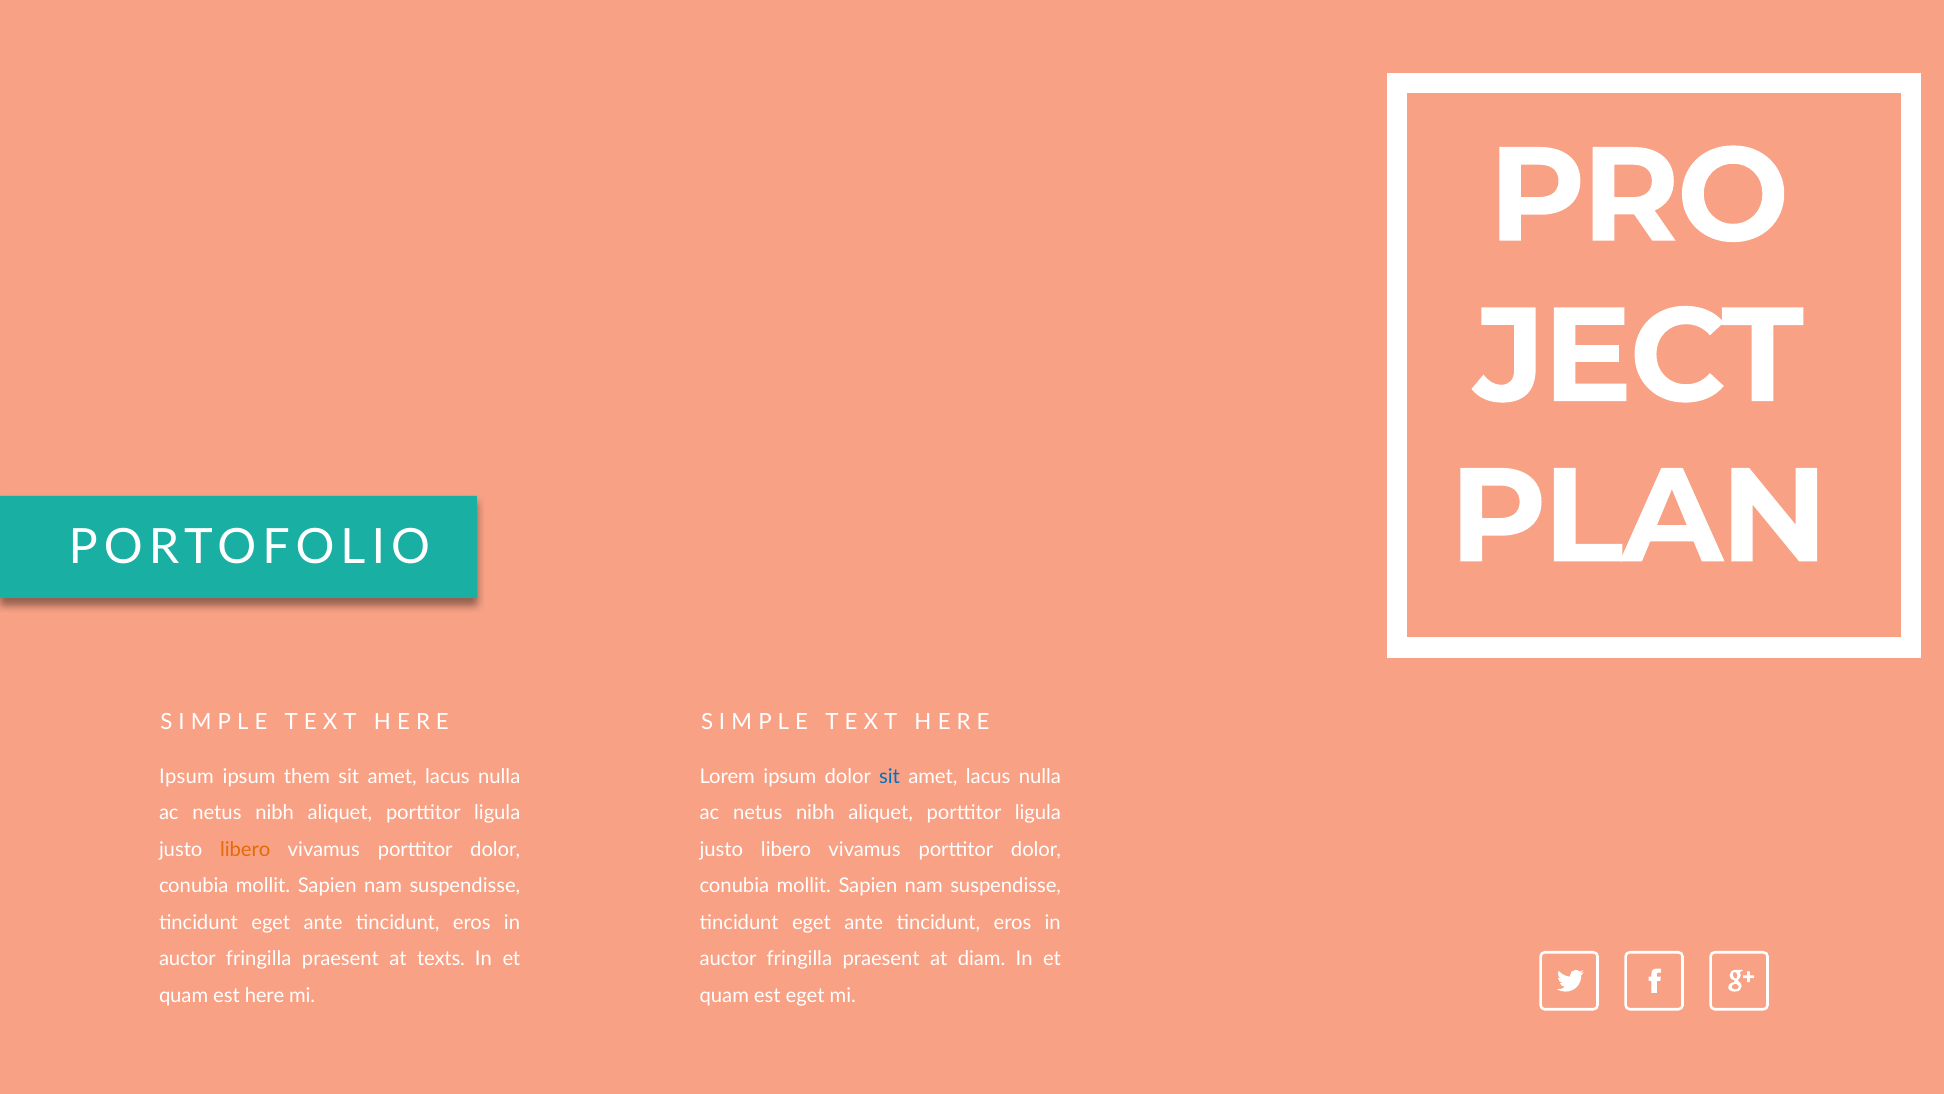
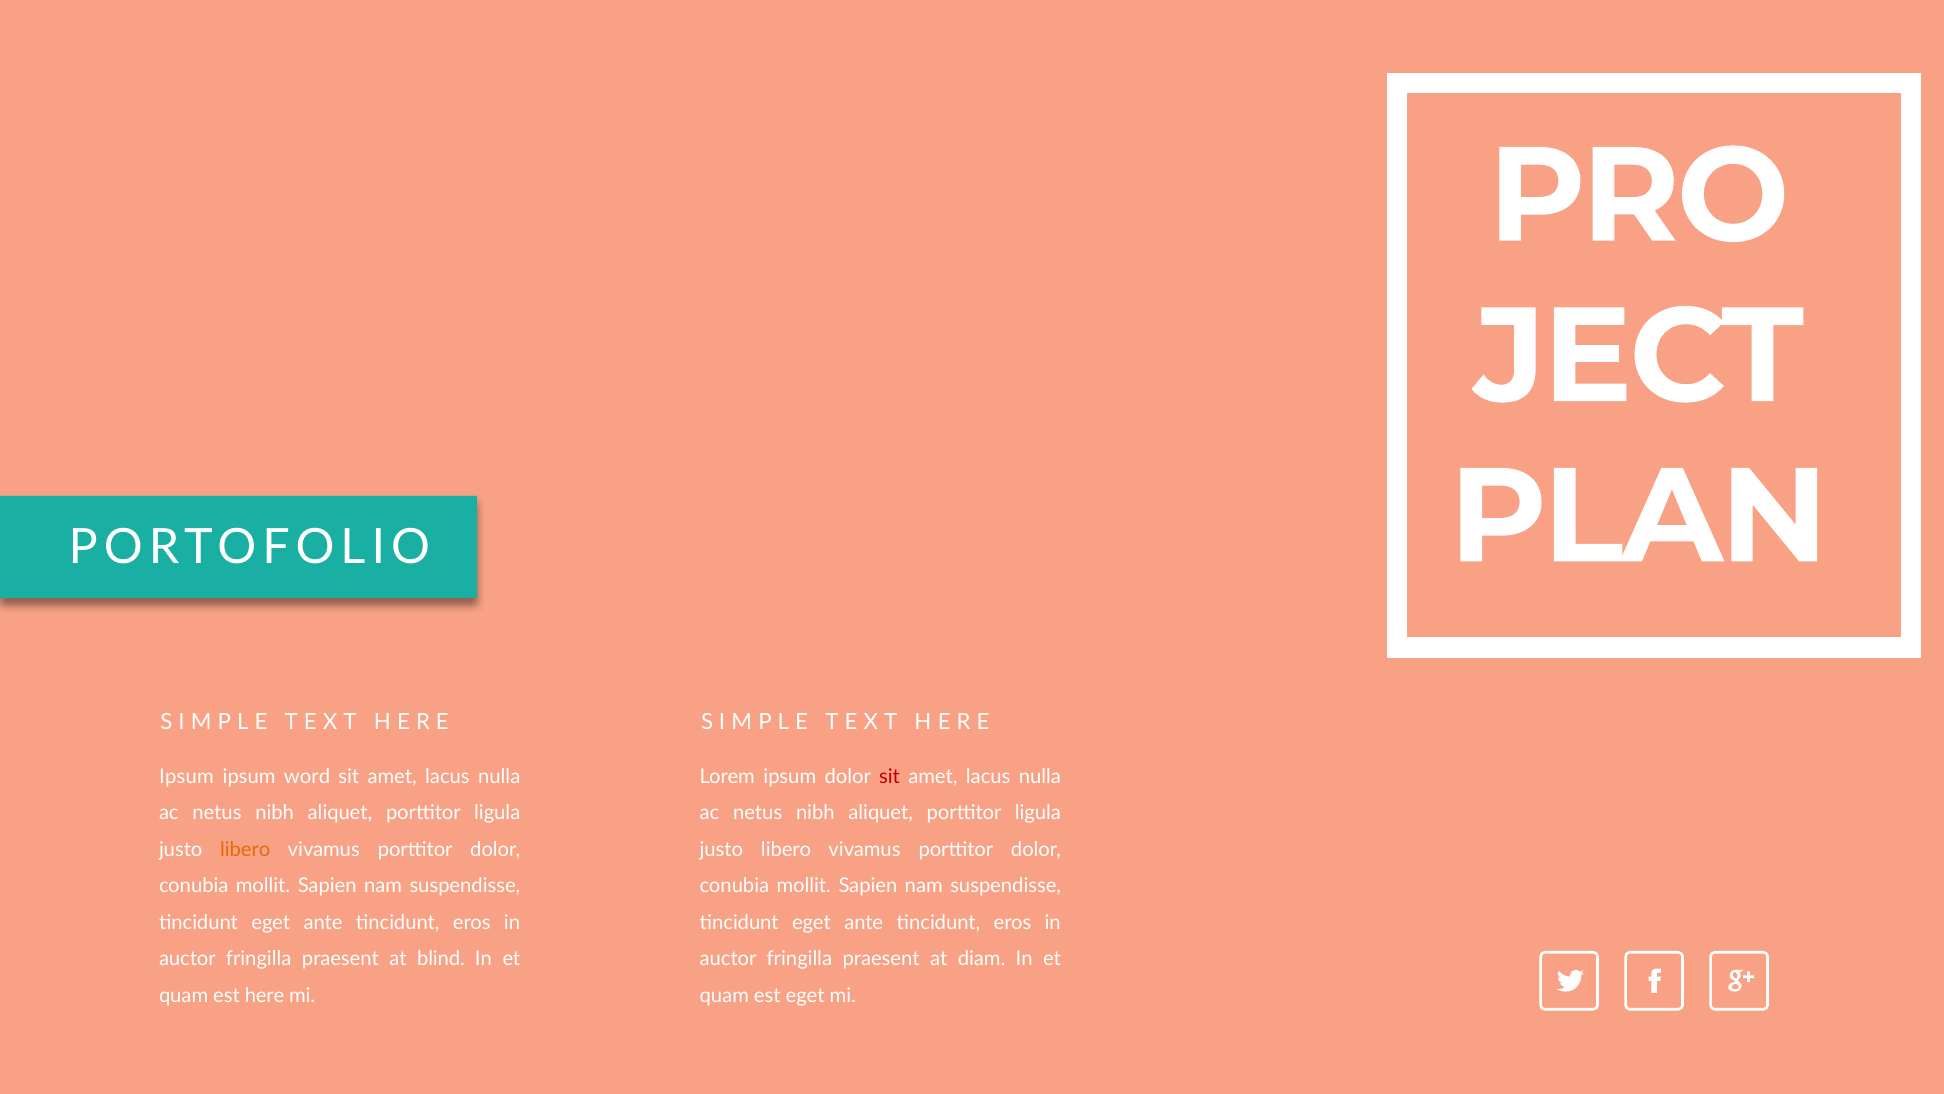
them: them -> word
sit at (889, 776) colour: blue -> red
texts: texts -> blind
